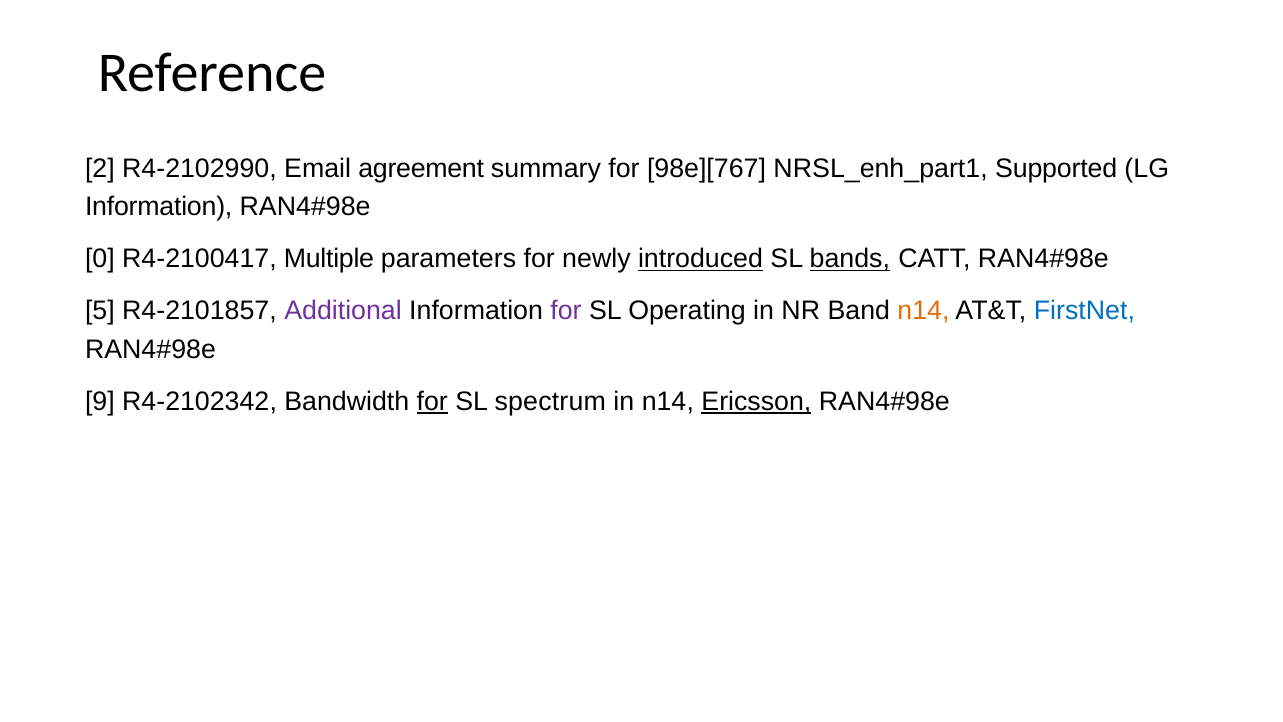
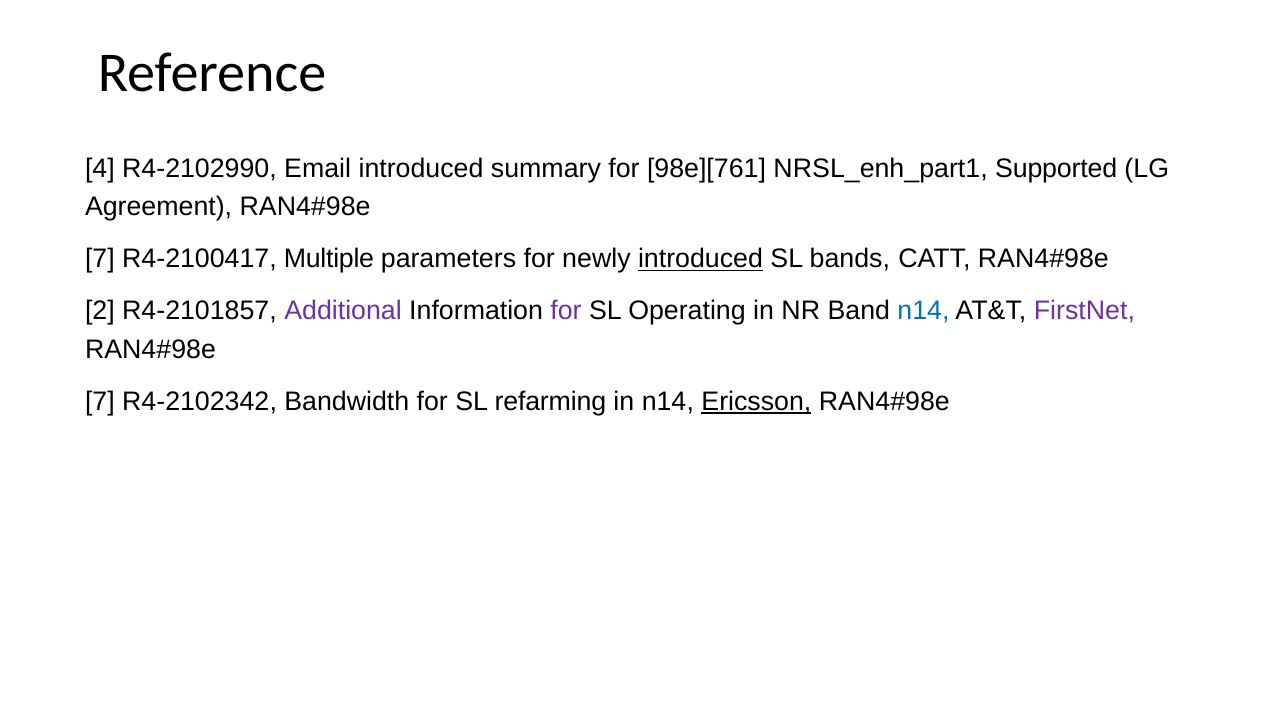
2: 2 -> 4
Email agreement: agreement -> introduced
98e][767: 98e][767 -> 98e][761
Information at (159, 207): Information -> Agreement
0 at (100, 259): 0 -> 7
bands underline: present -> none
5: 5 -> 2
n14 at (923, 311) colour: orange -> blue
FirstNet colour: blue -> purple
9 at (100, 401): 9 -> 7
for at (432, 401) underline: present -> none
spectrum: spectrum -> refarming
